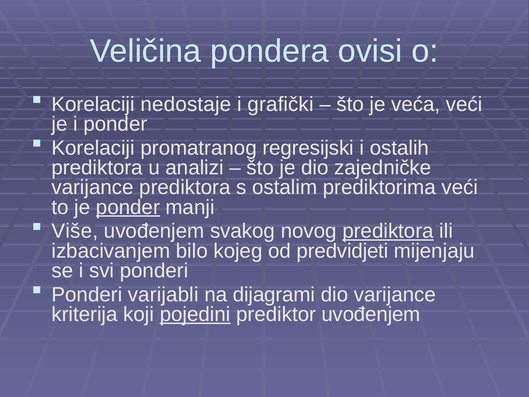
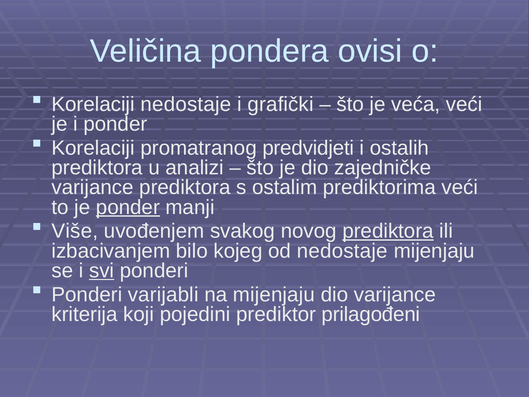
regresijski: regresijski -> predvidjeti
od predvidjeti: predvidjeti -> nedostaje
svi underline: none -> present
na dijagrami: dijagrami -> mijenjaju
pojedini underline: present -> none
prediktor uvođenjem: uvođenjem -> prilagođeni
